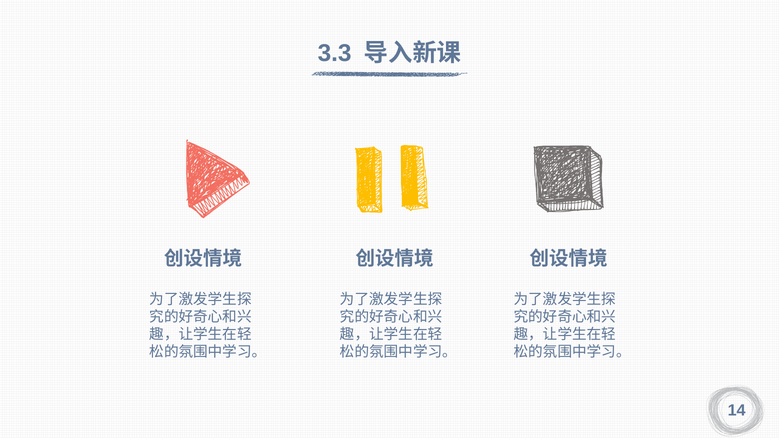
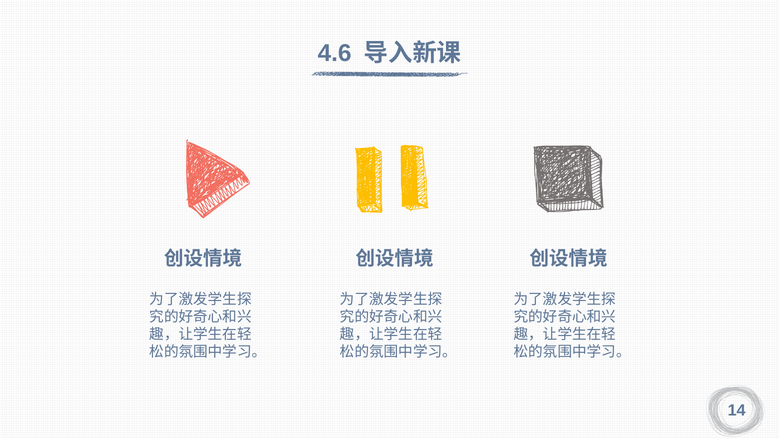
3.3: 3.3 -> 4.6
